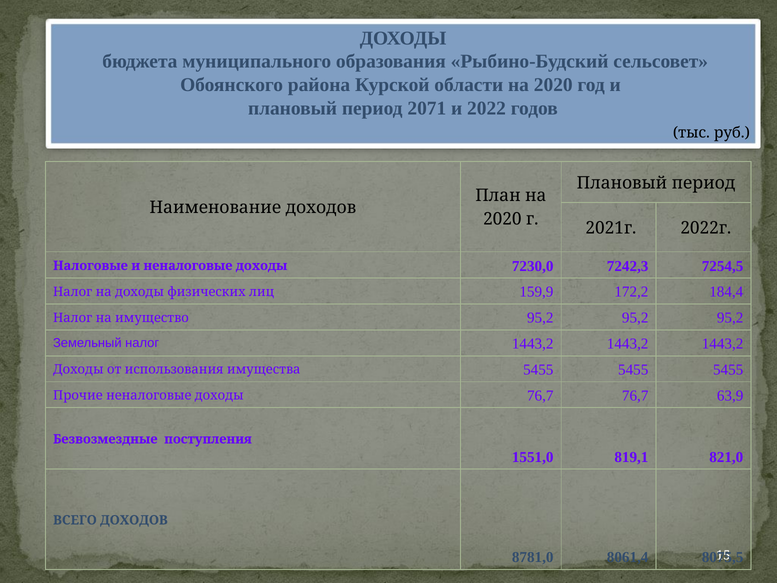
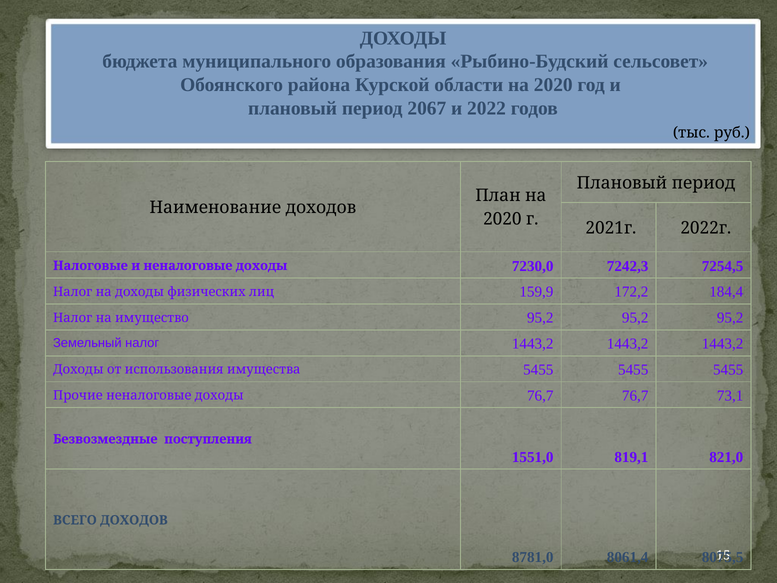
2071: 2071 -> 2067
63,9: 63,9 -> 73,1
